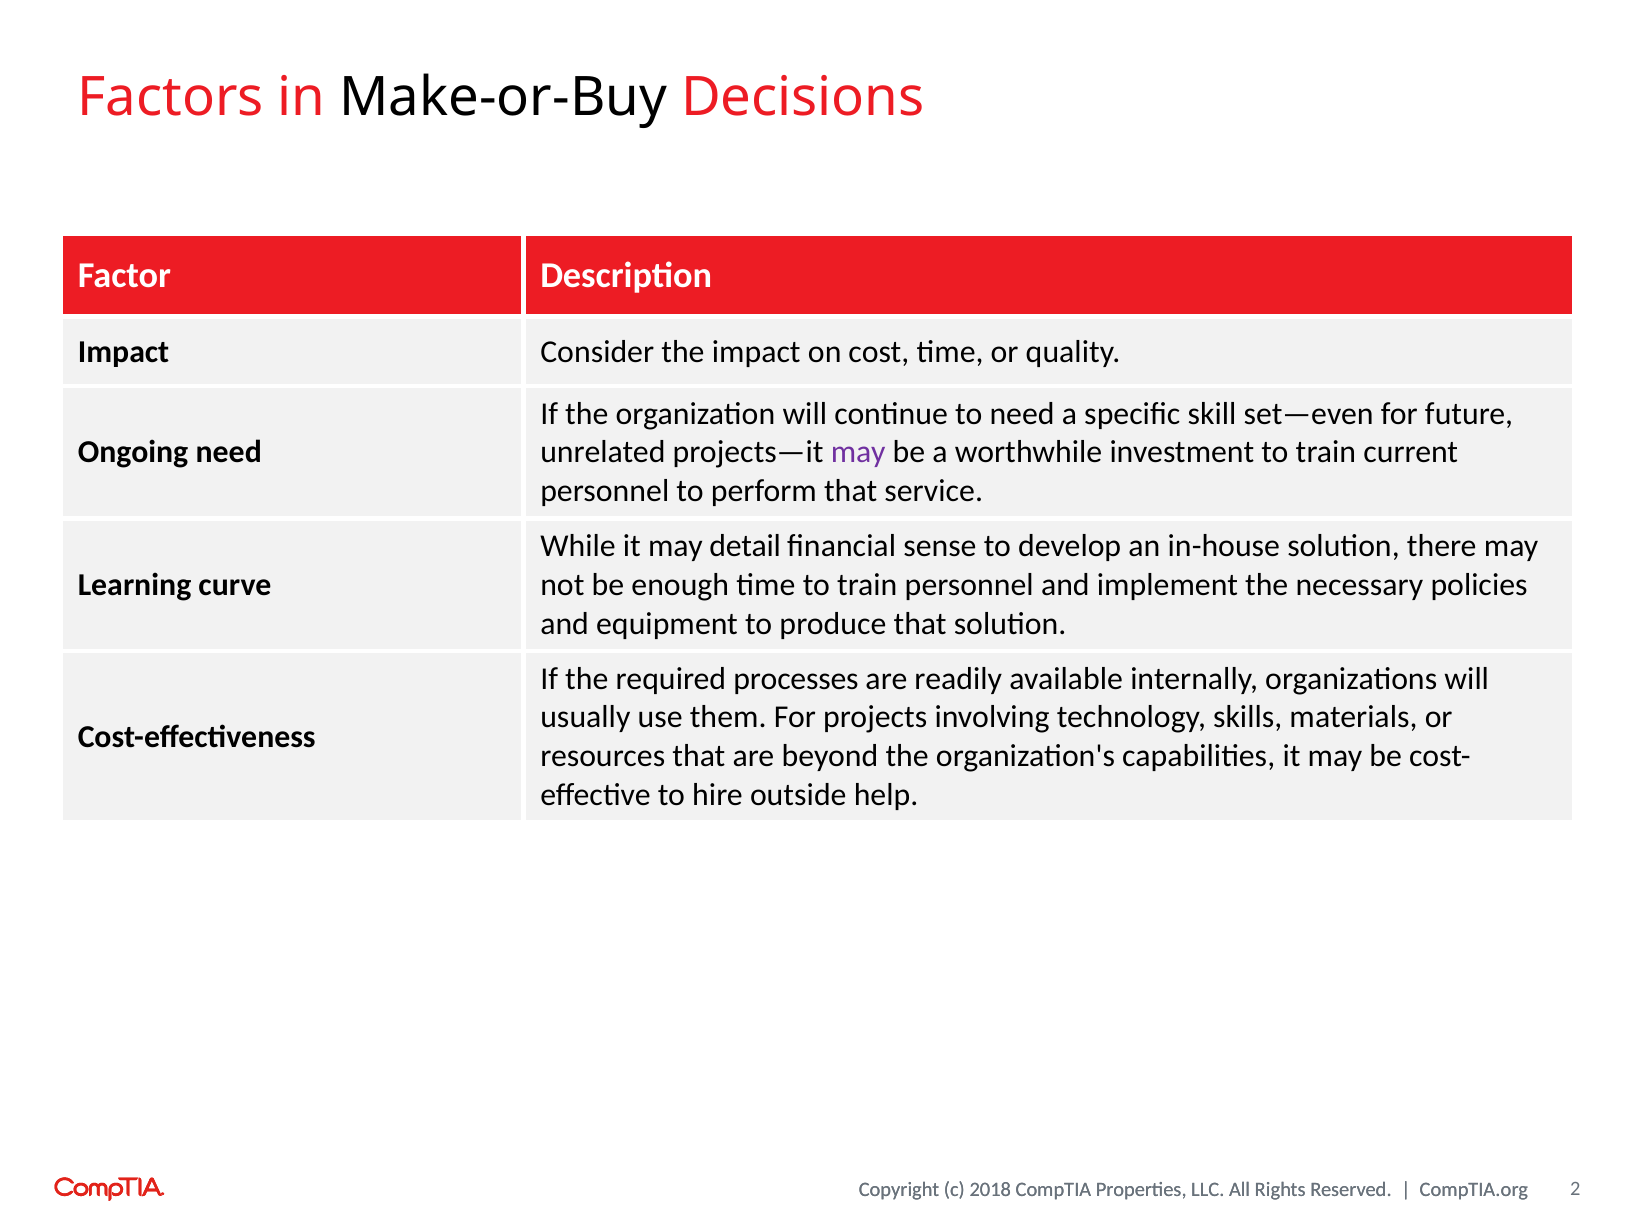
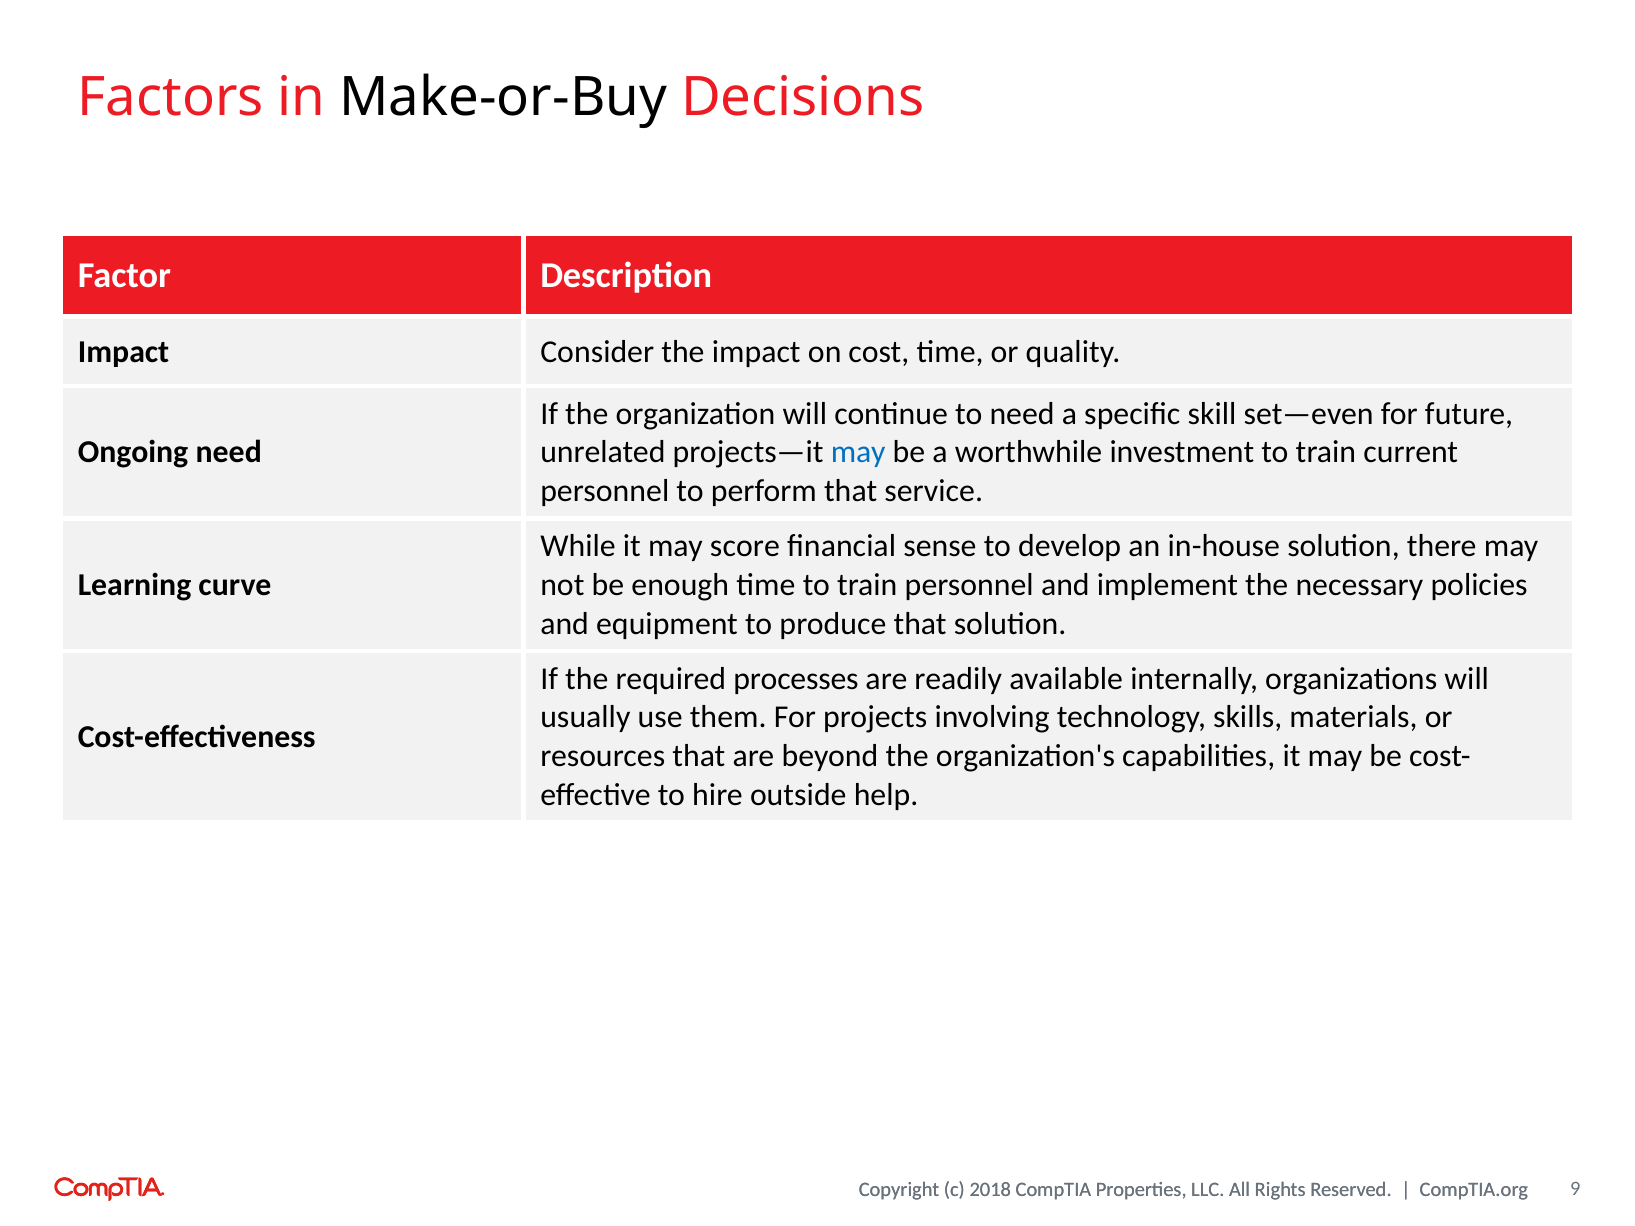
may at (858, 453) colour: purple -> blue
detail: detail -> score
2: 2 -> 9
